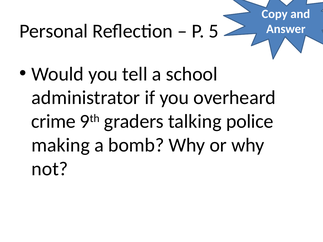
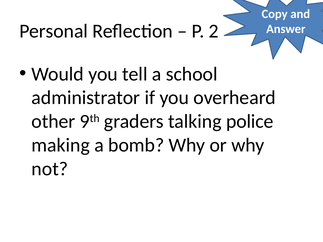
5: 5 -> 2
crime: crime -> other
